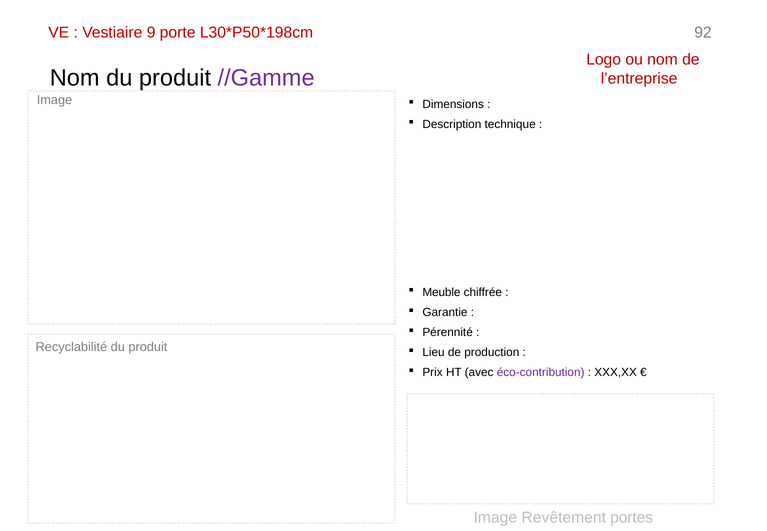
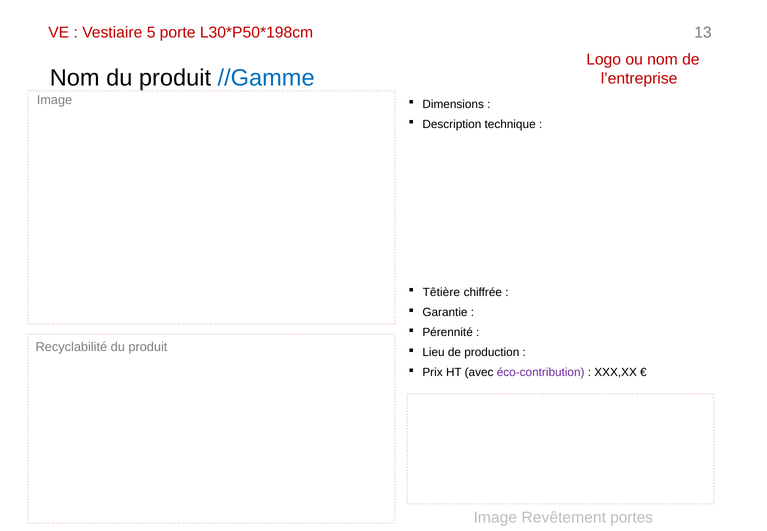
9: 9 -> 5
92: 92 -> 13
//Gamme colour: purple -> blue
Meuble: Meuble -> Têtière
